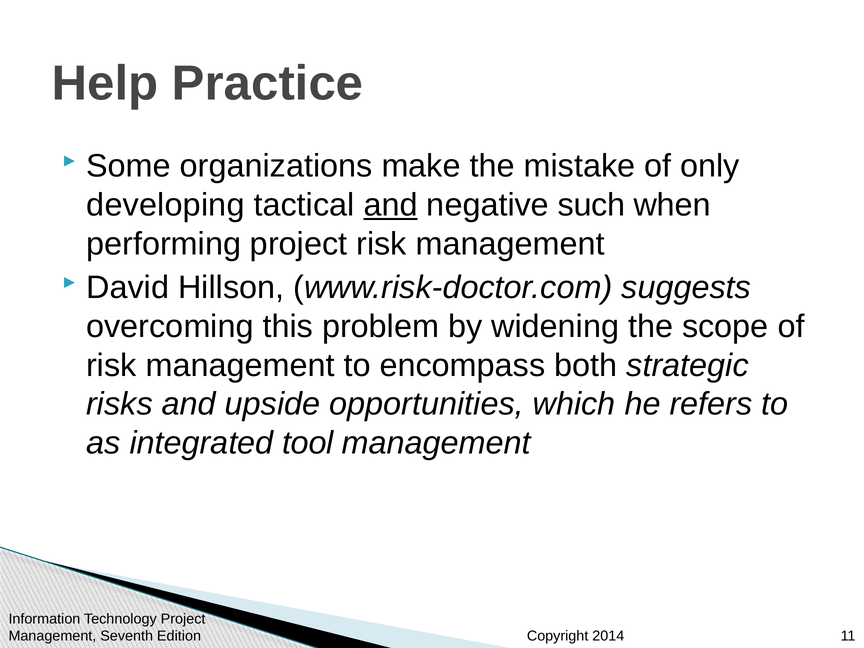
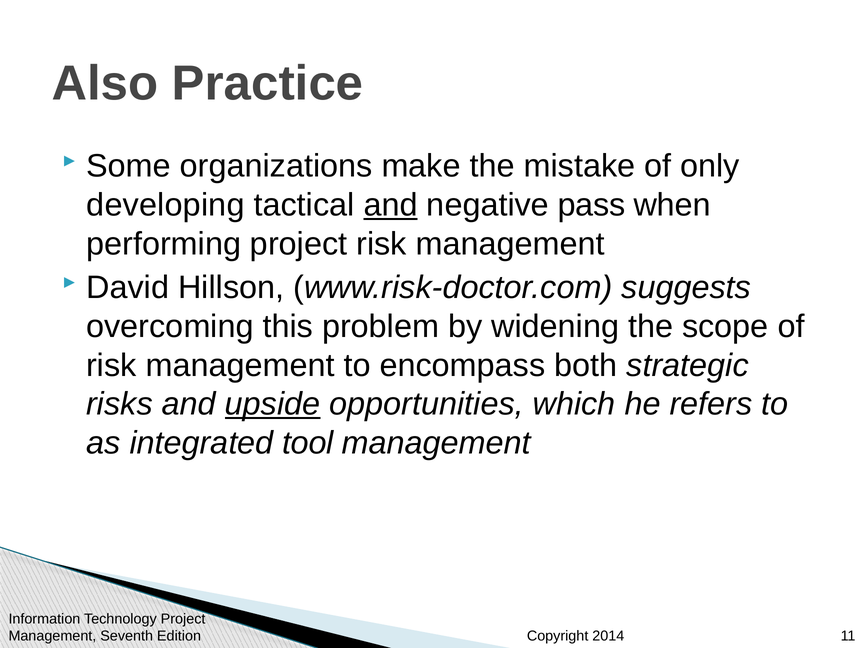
Help: Help -> Also
such: such -> pass
upside underline: none -> present
